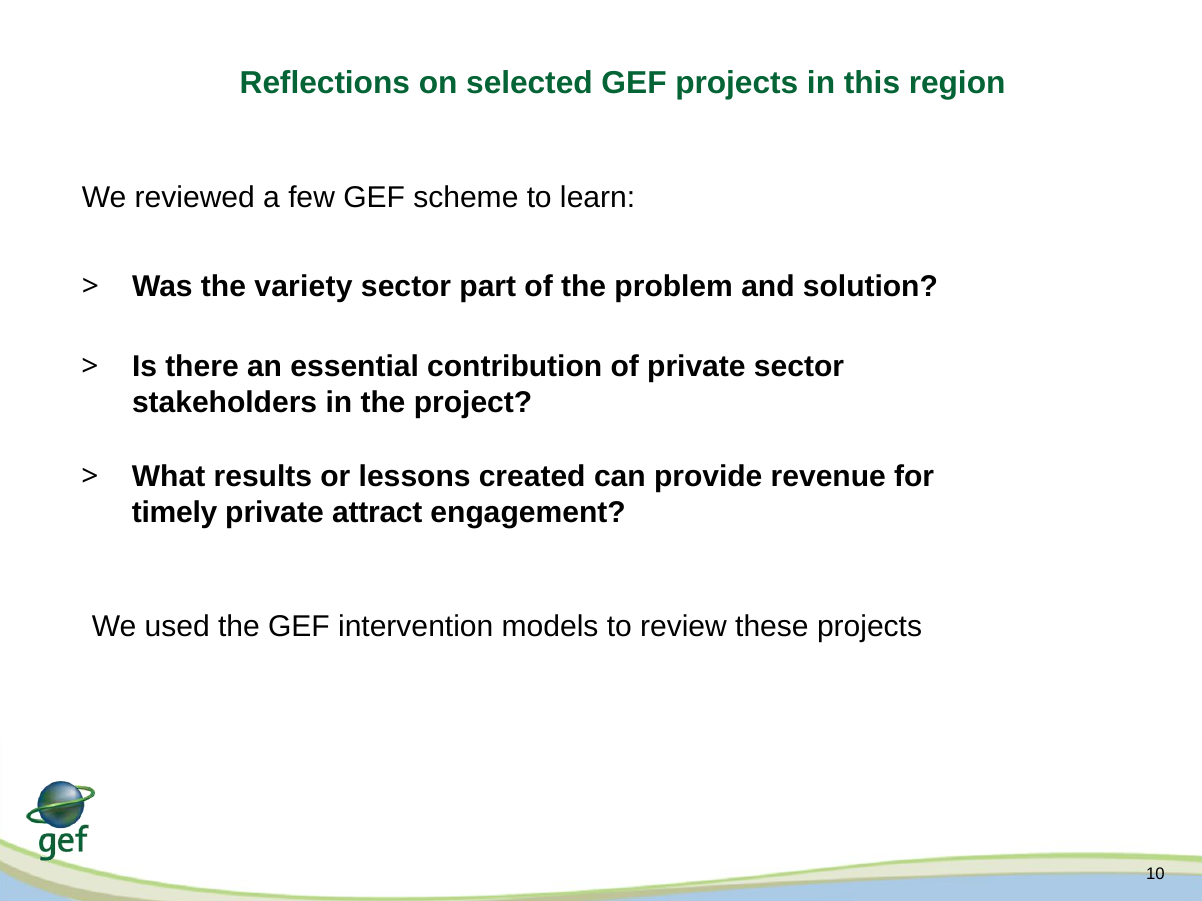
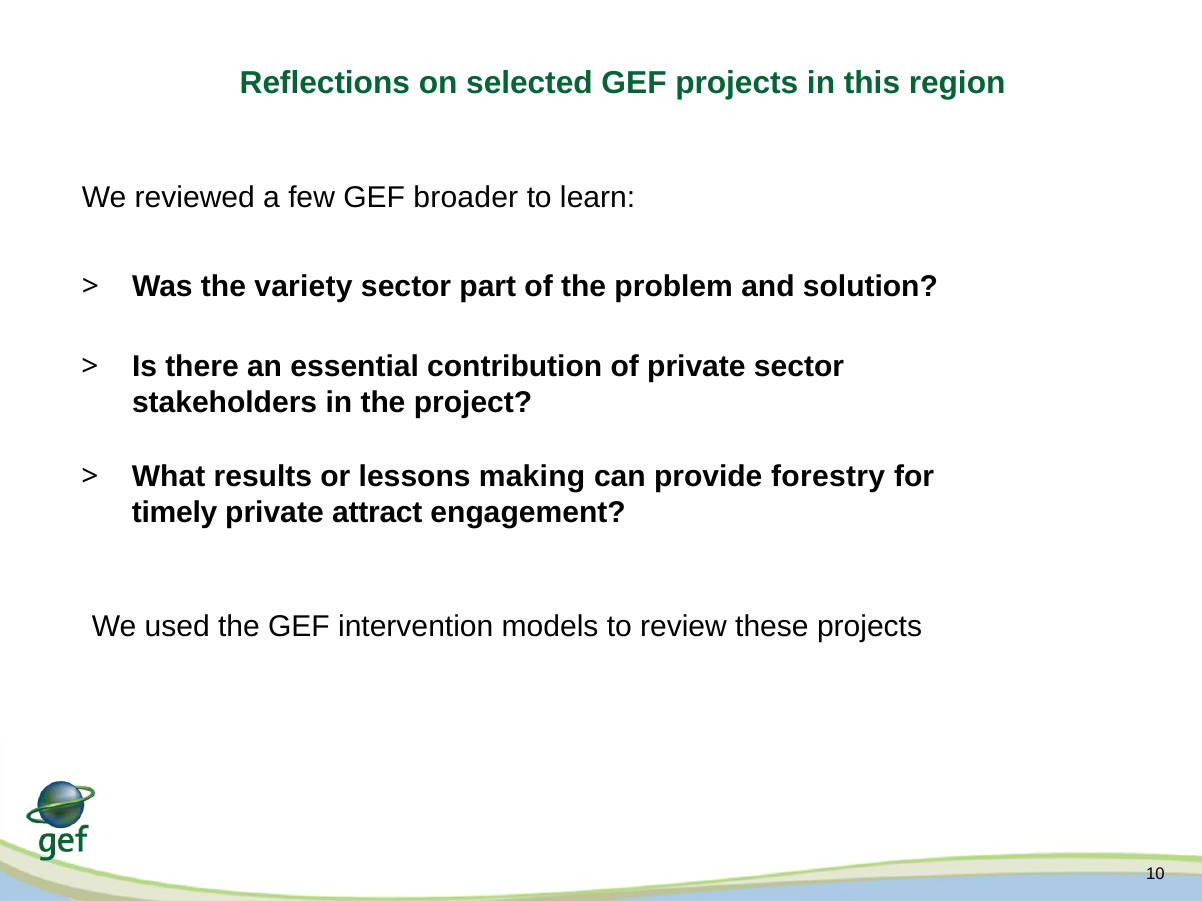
scheme: scheme -> broader
created: created -> making
revenue: revenue -> forestry
